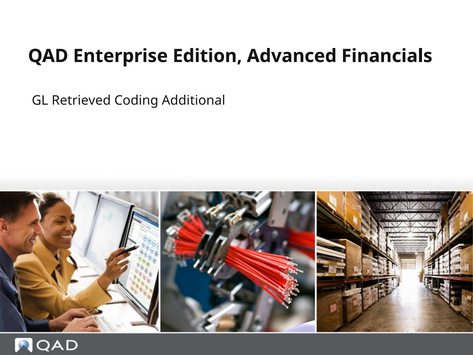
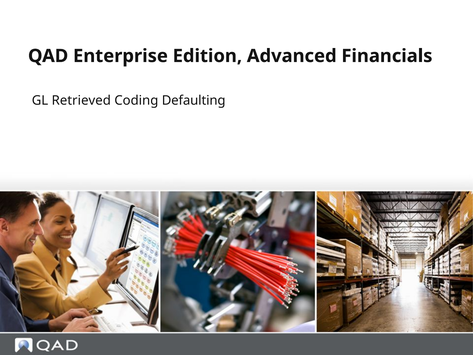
Additional: Additional -> Defaulting
